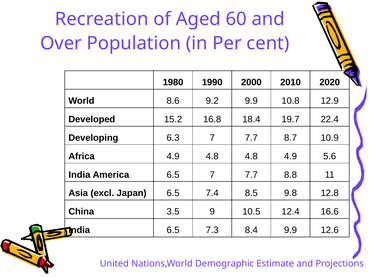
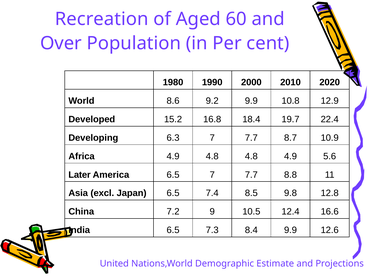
India at (79, 175): India -> Later
3.5: 3.5 -> 7.2
